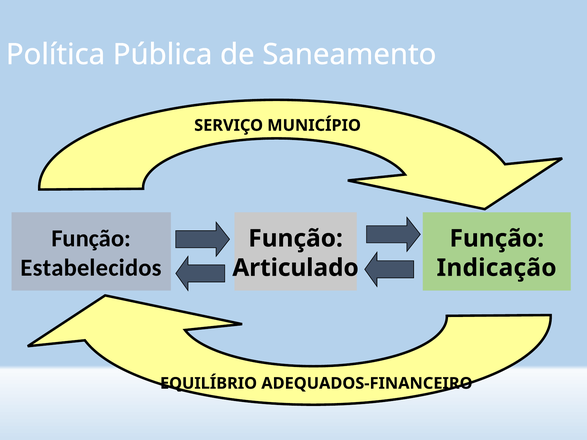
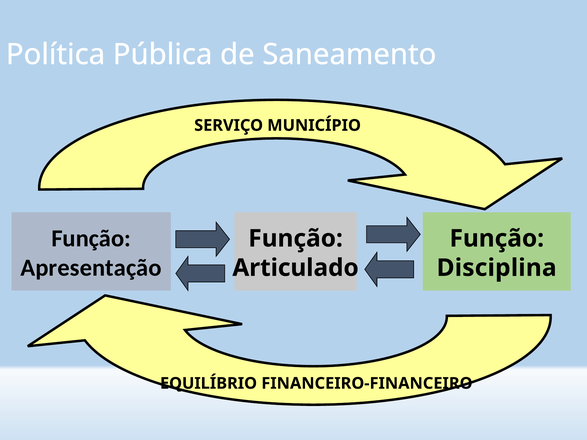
Estabelecidos: Estabelecidos -> Apresentação
Indicação: Indicação -> Disciplina
ADEQUADOS-FINANCEIRO: ADEQUADOS-FINANCEIRO -> FINANCEIRO-FINANCEIRO
